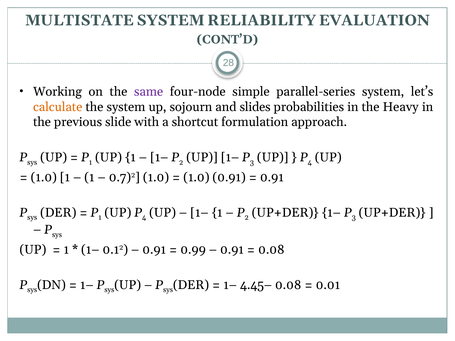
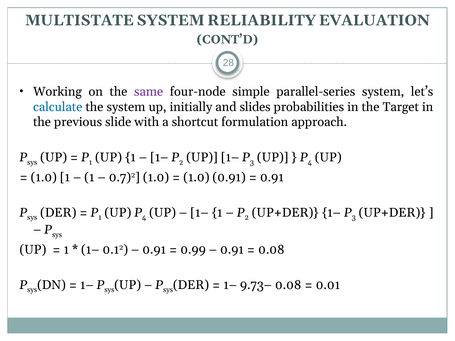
calculate colour: orange -> blue
sojourn: sojourn -> initially
Heavy: Heavy -> Target
4.45–: 4.45– -> 9.73–
